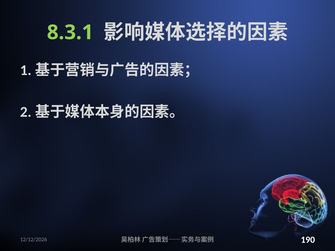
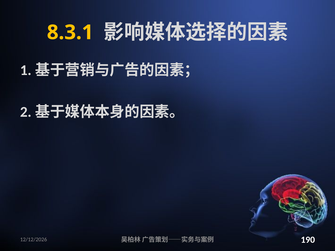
8.3.1 colour: light green -> yellow
